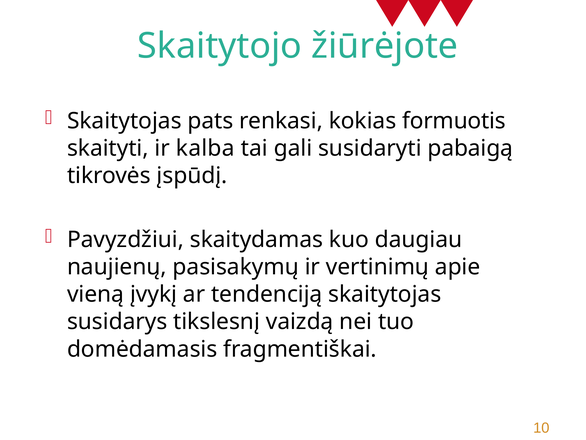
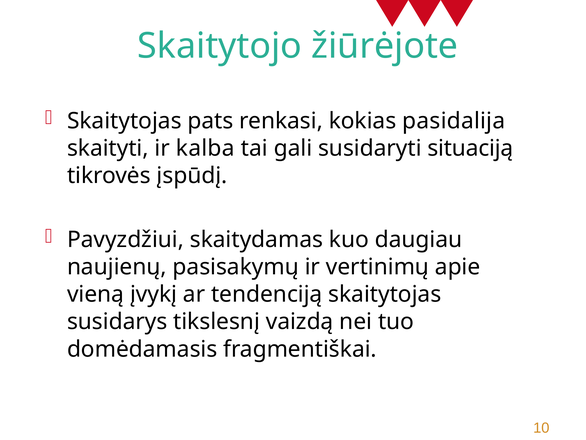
formuotis: formuotis -> pasidalija
pabaigą: pabaigą -> situaciją
